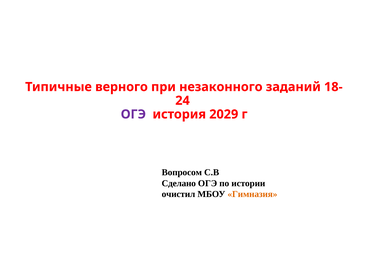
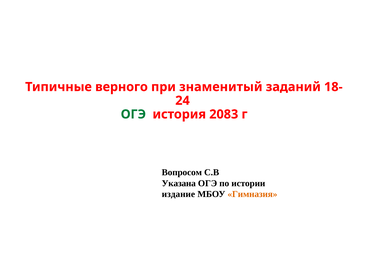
незаконного: незаконного -> знаменитый
ОГЭ at (133, 114) colour: purple -> green
2029: 2029 -> 2083
Сделано: Сделано -> Указана
очистил: очистил -> издание
